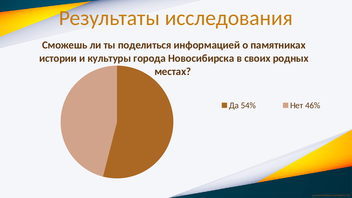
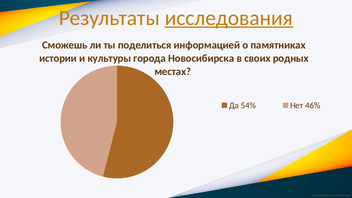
исследования underline: none -> present
